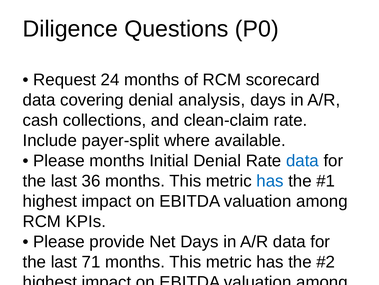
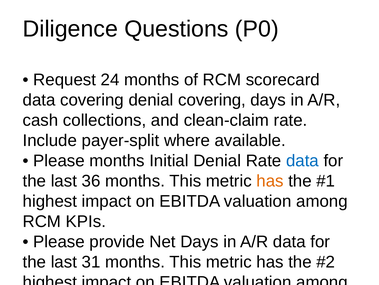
denial analysis: analysis -> covering
has at (270, 181) colour: blue -> orange
71: 71 -> 31
